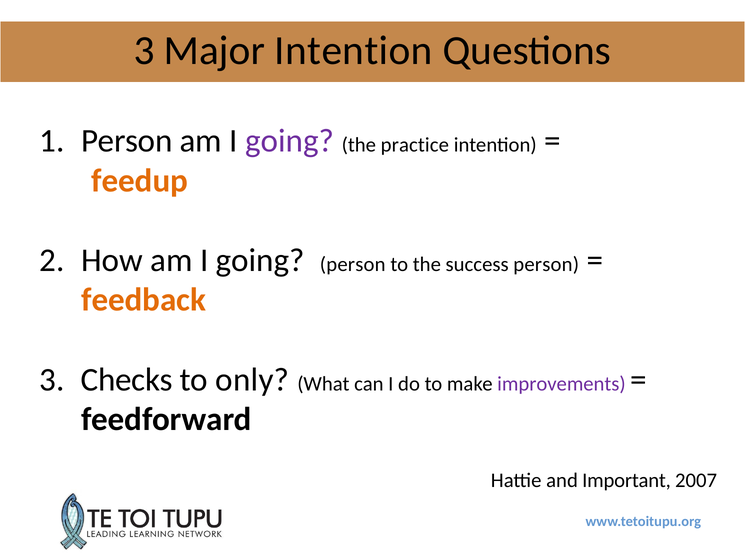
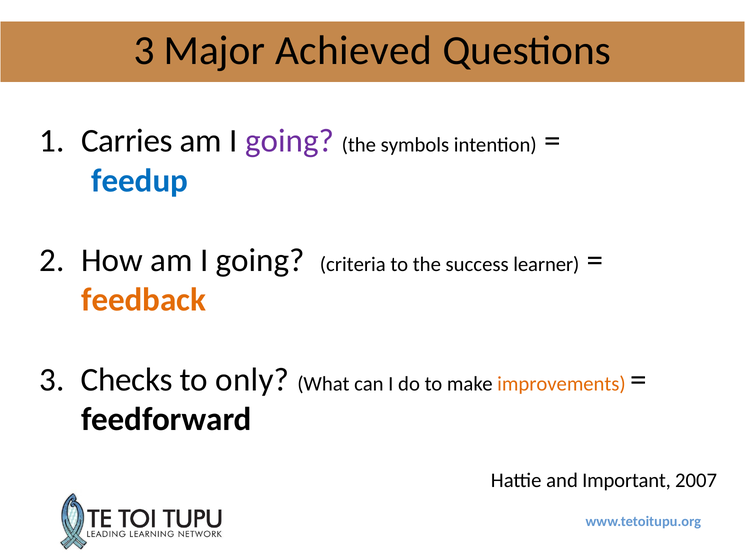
Major Intention: Intention -> Achieved
Person at (127, 141): Person -> Carries
practice: practice -> symbols
feedup colour: orange -> blue
going person: person -> criteria
success person: person -> learner
improvements colour: purple -> orange
